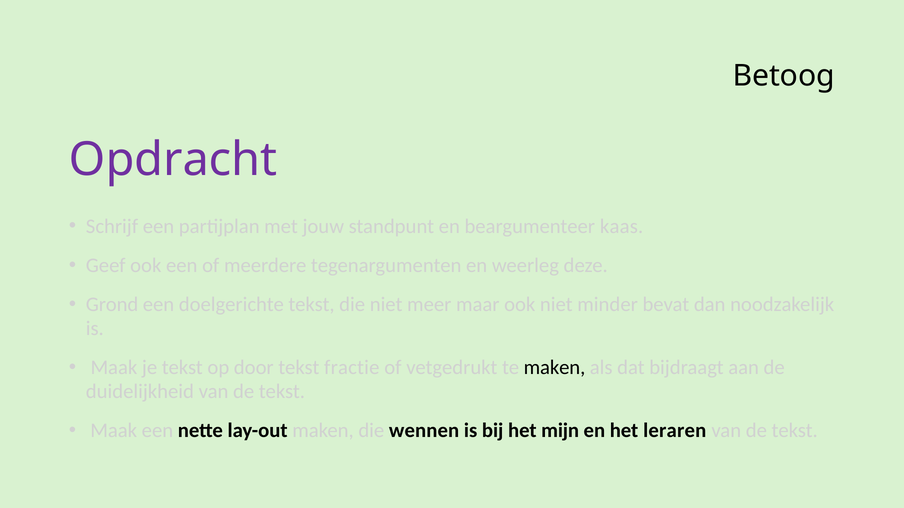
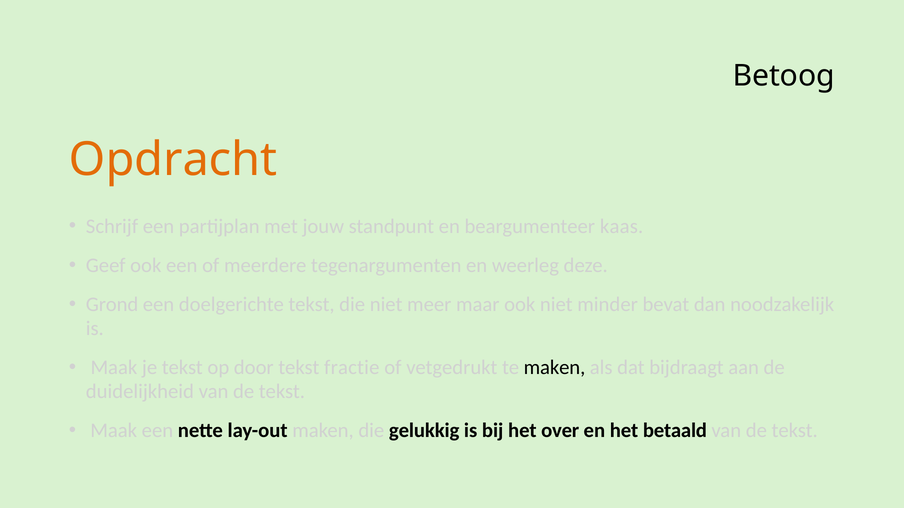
Opdracht colour: purple -> orange
wennen: wennen -> gelukkig
mijn: mijn -> over
leraren: leraren -> betaald
